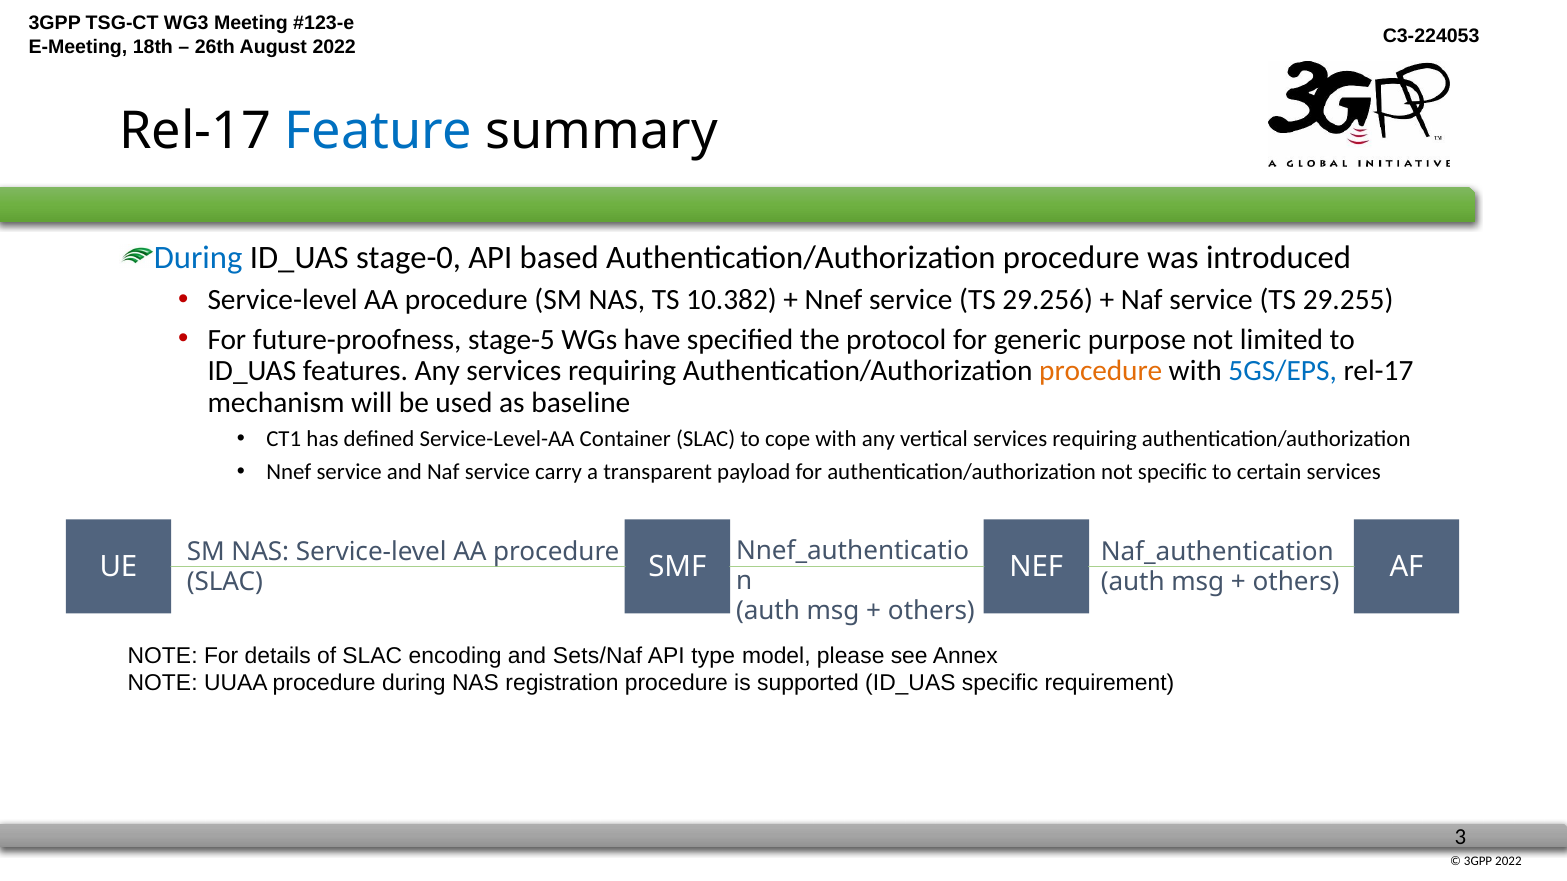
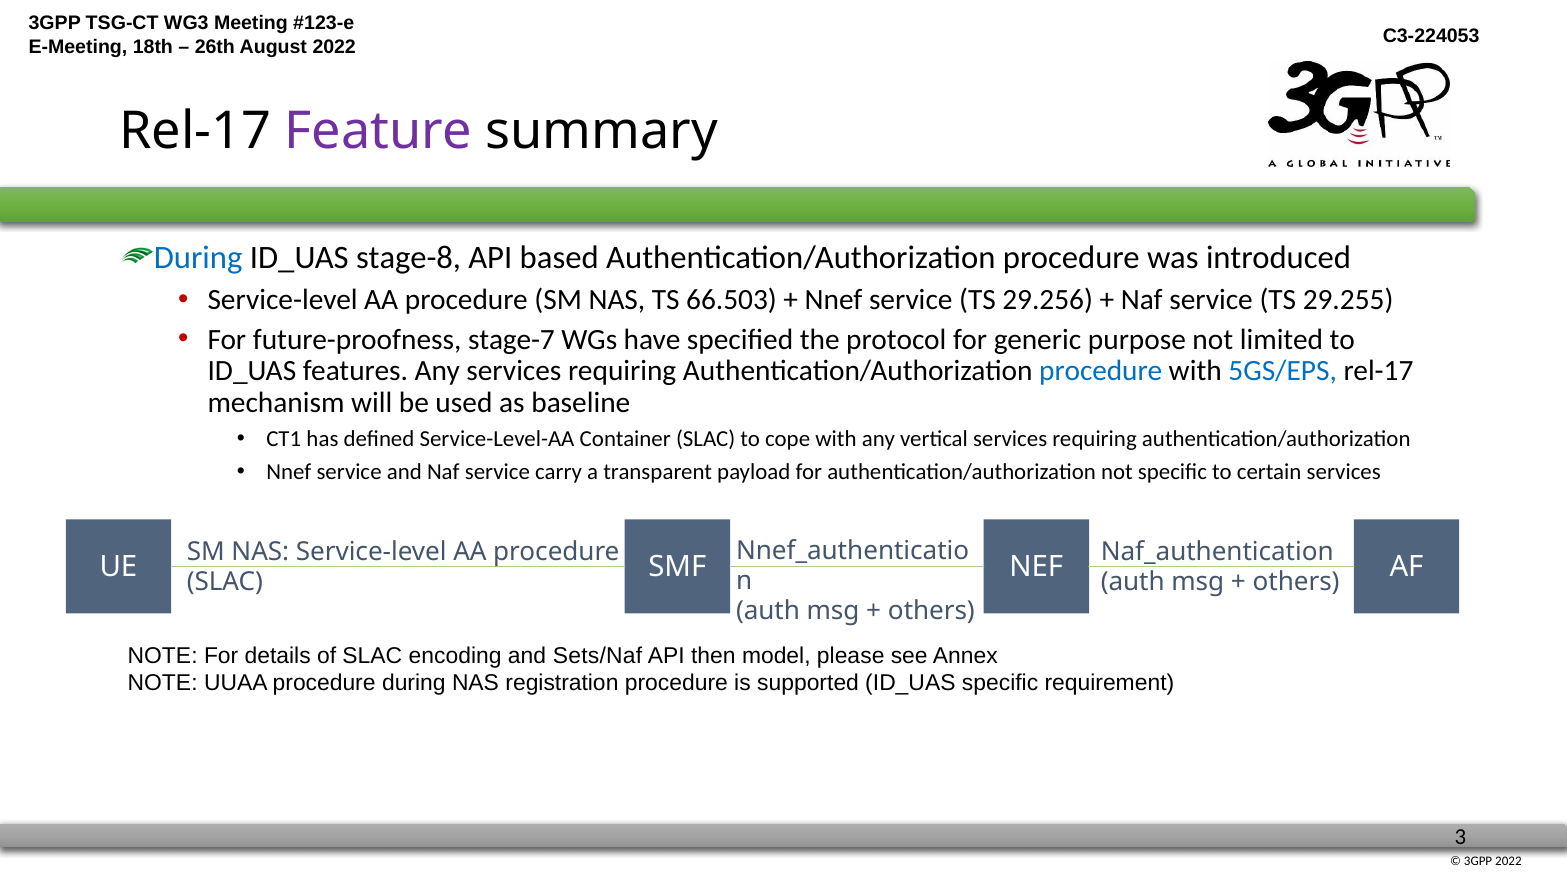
Feature colour: blue -> purple
stage-0: stage-0 -> stage-8
10.382: 10.382 -> 66.503
stage-5: stage-5 -> stage-7
procedure at (1101, 371) colour: orange -> blue
type: type -> then
